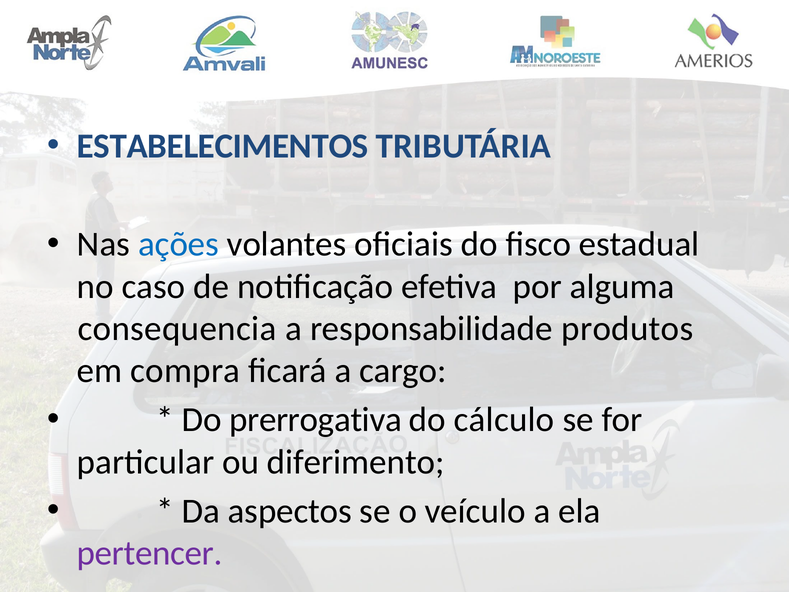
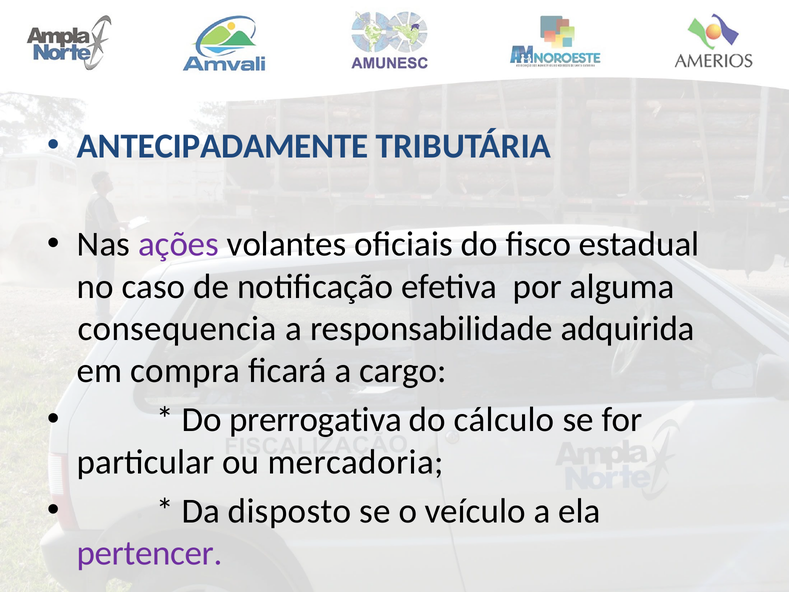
ESTABELECIMENTOS: ESTABELECIMENTOS -> ANTECIPADAMENTE
ações colour: blue -> purple
produtos: produtos -> adquirida
diferimento: diferimento -> mercadoria
aspectos: aspectos -> disposto
